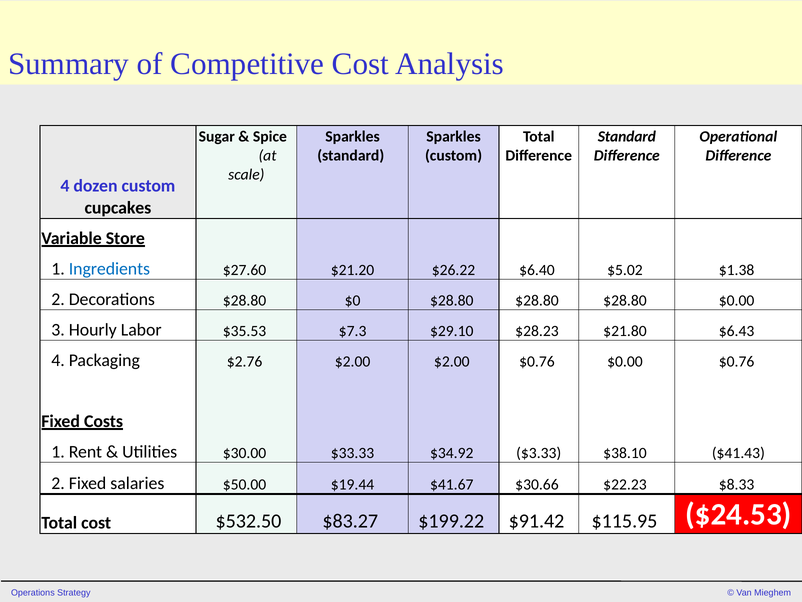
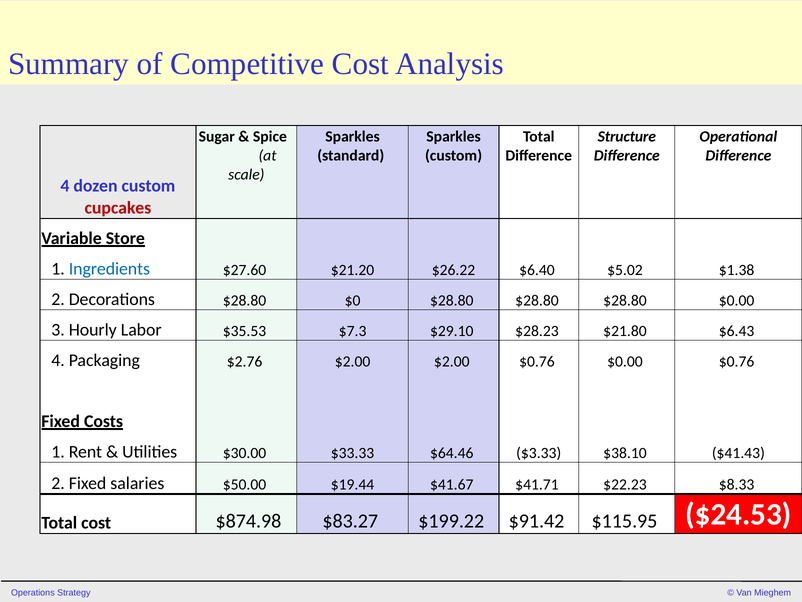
Standard at (627, 137): Standard -> Structure
cupcakes colour: black -> red
$34.92: $34.92 -> $64.46
$30.66: $30.66 -> $41.71
$532.50: $532.50 -> $874.98
